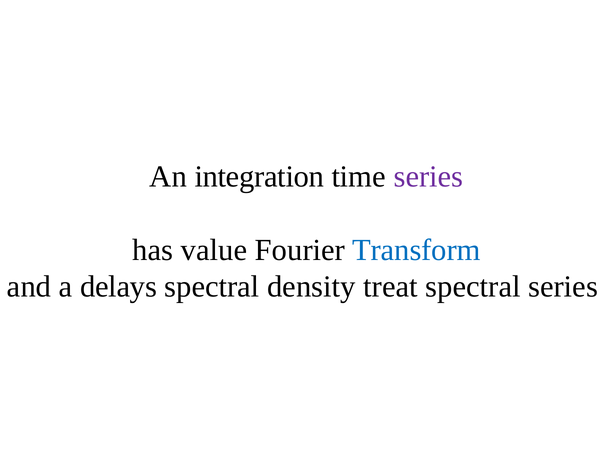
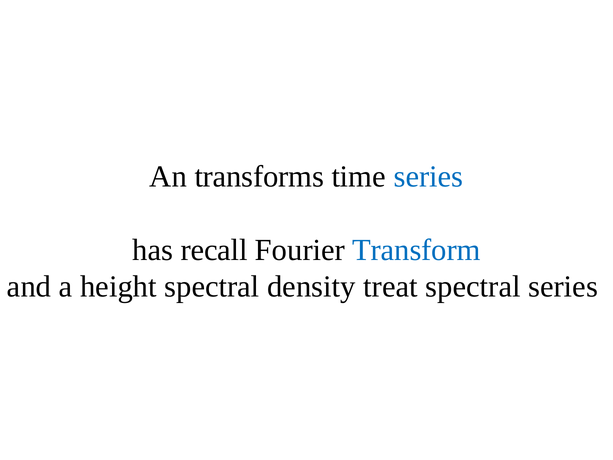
integration: integration -> transforms
series at (428, 176) colour: purple -> blue
value: value -> recall
delays: delays -> height
